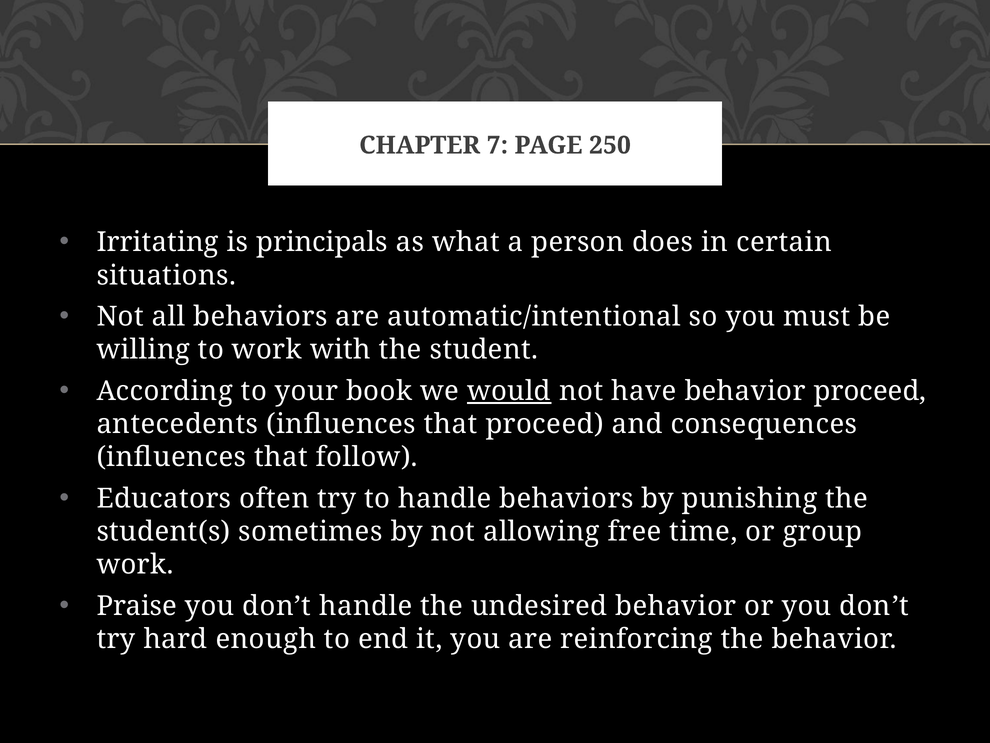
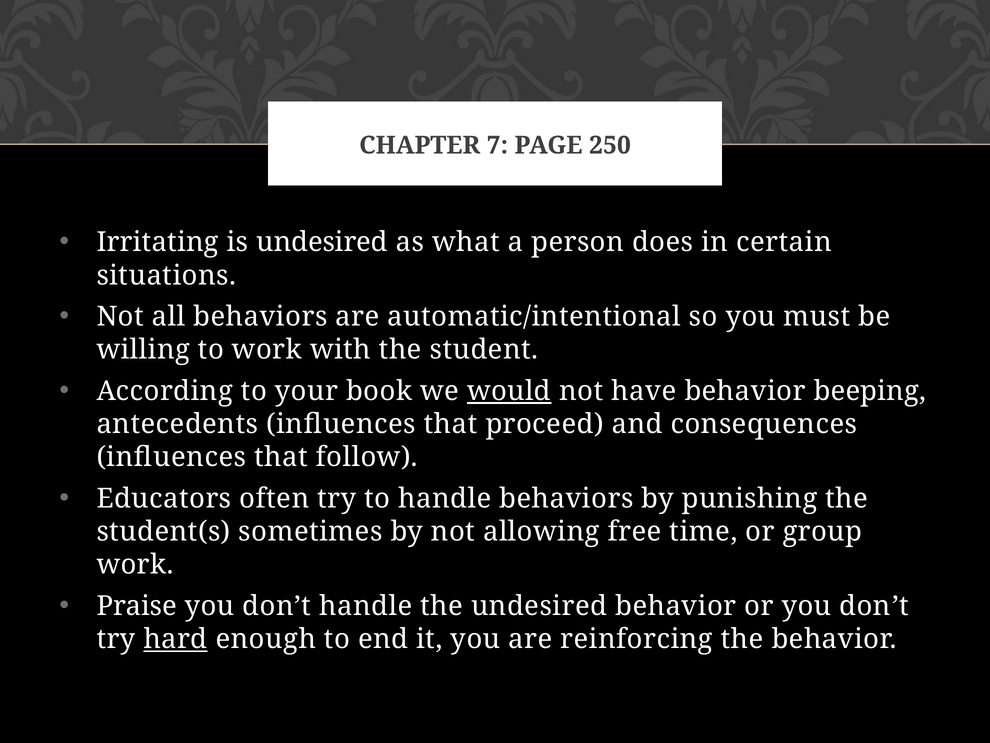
is principals: principals -> undesired
behavior proceed: proceed -> beeping
hard underline: none -> present
